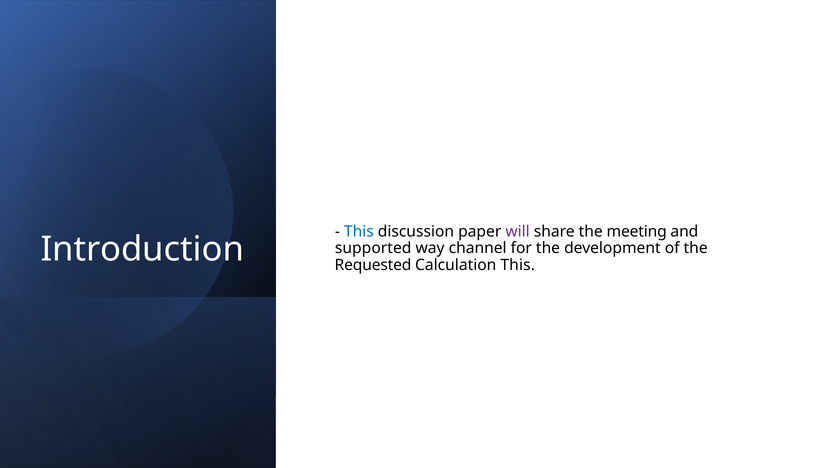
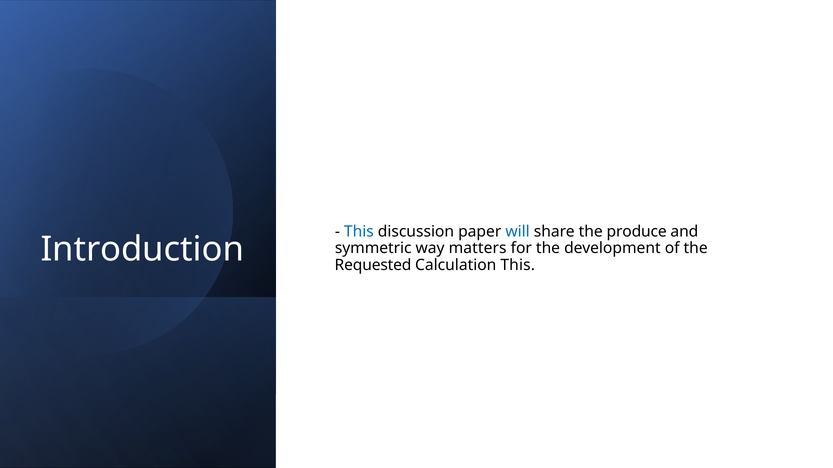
will colour: purple -> blue
meeting: meeting -> produce
supported: supported -> symmetric
channel: channel -> matters
